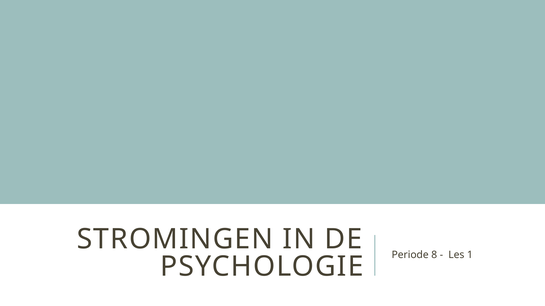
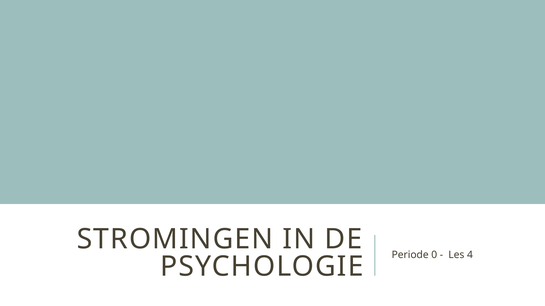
8: 8 -> 0
1: 1 -> 4
